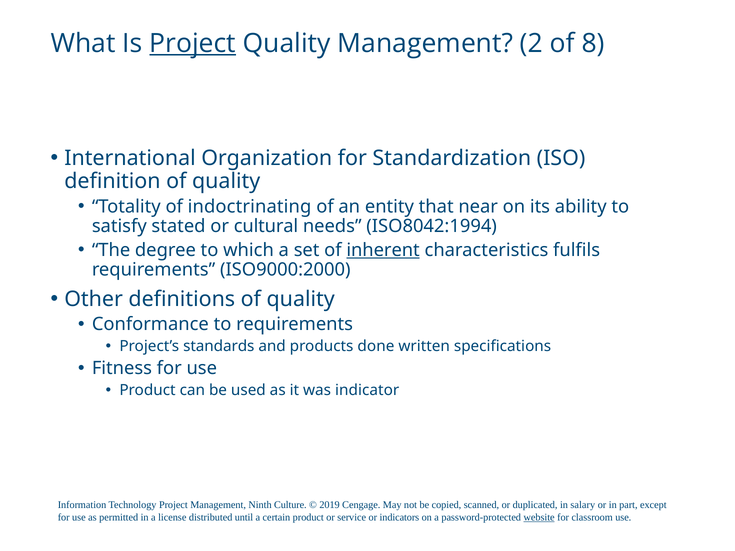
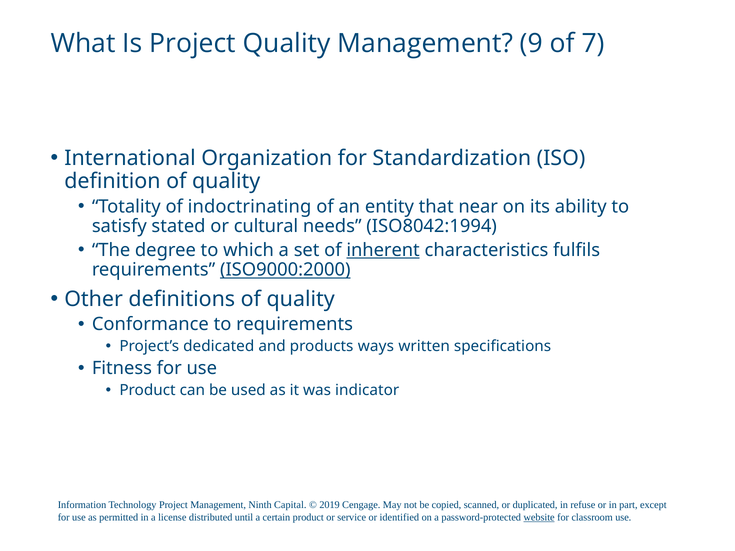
Project at (193, 44) underline: present -> none
2: 2 -> 9
8: 8 -> 7
ISO9000:2000 underline: none -> present
standards: standards -> dedicated
done: done -> ways
Culture: Culture -> Capital
salary: salary -> refuse
indicators: indicators -> identified
